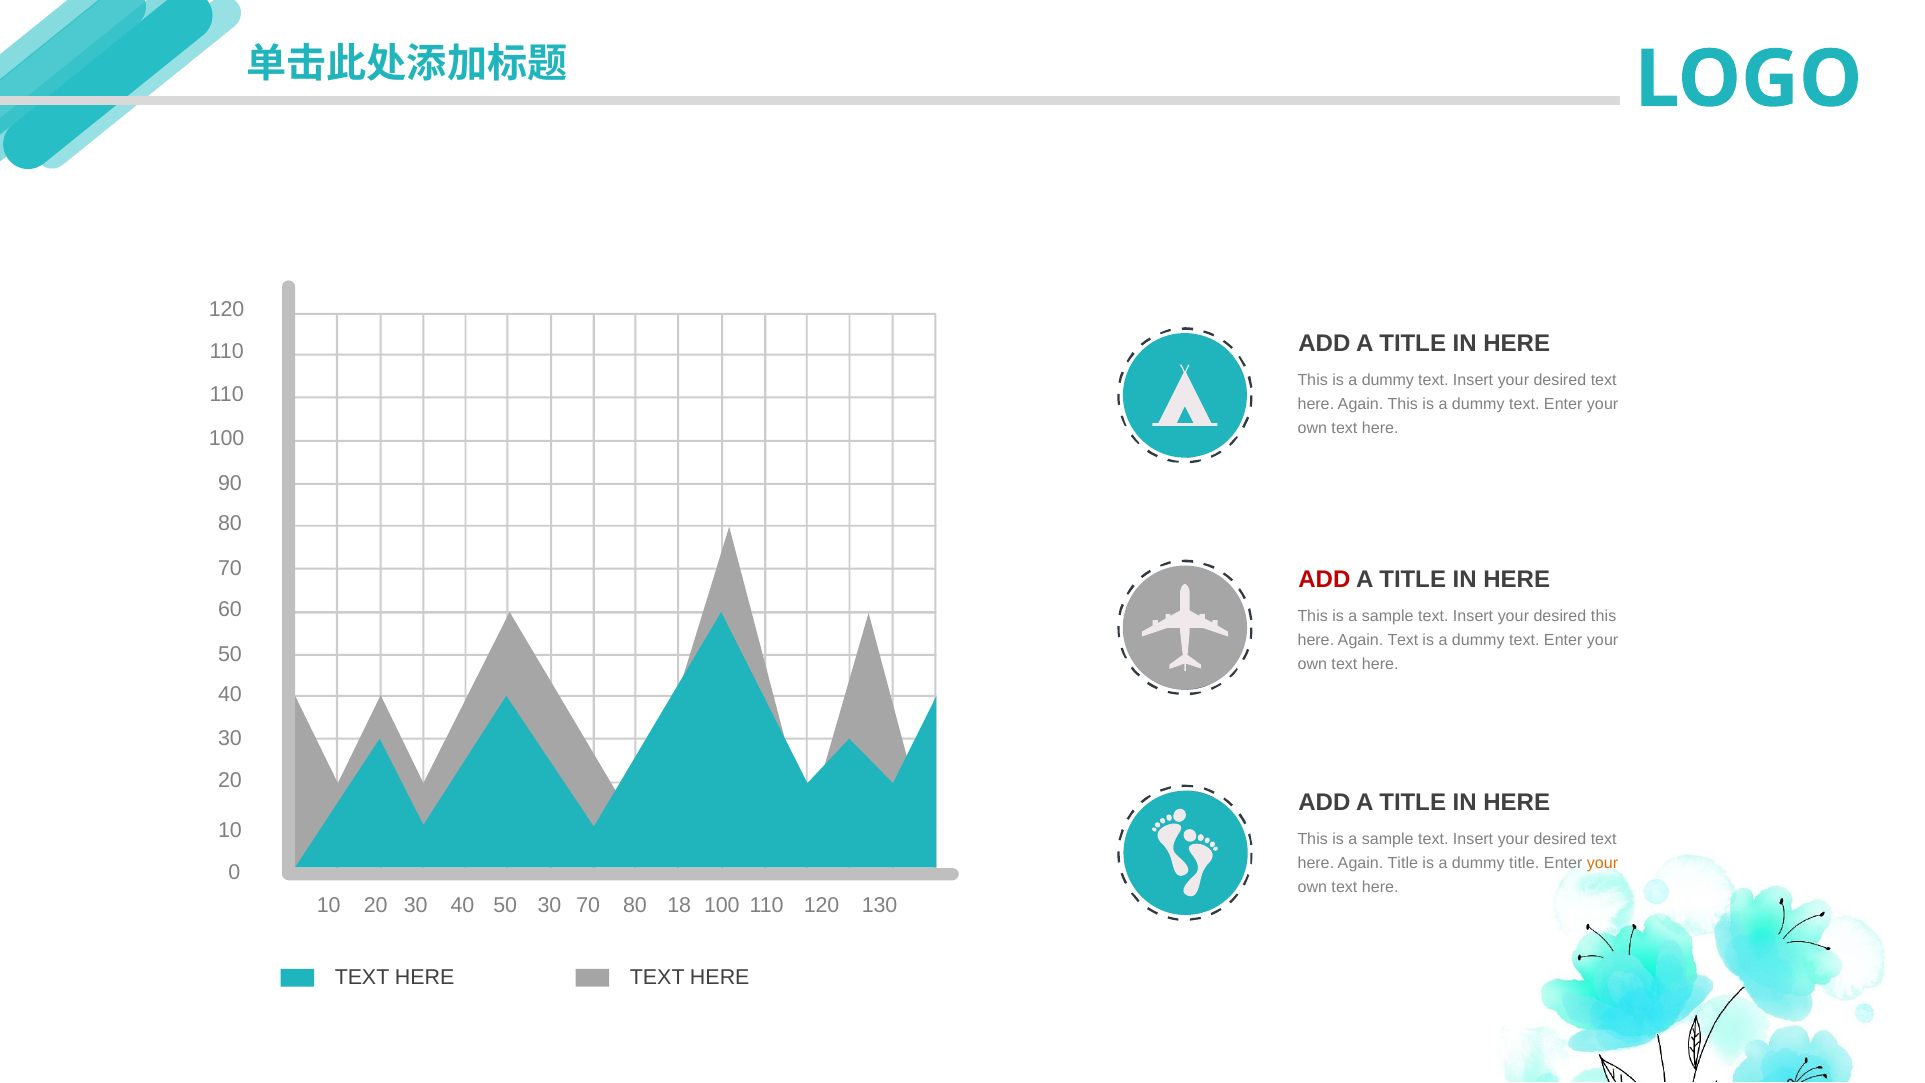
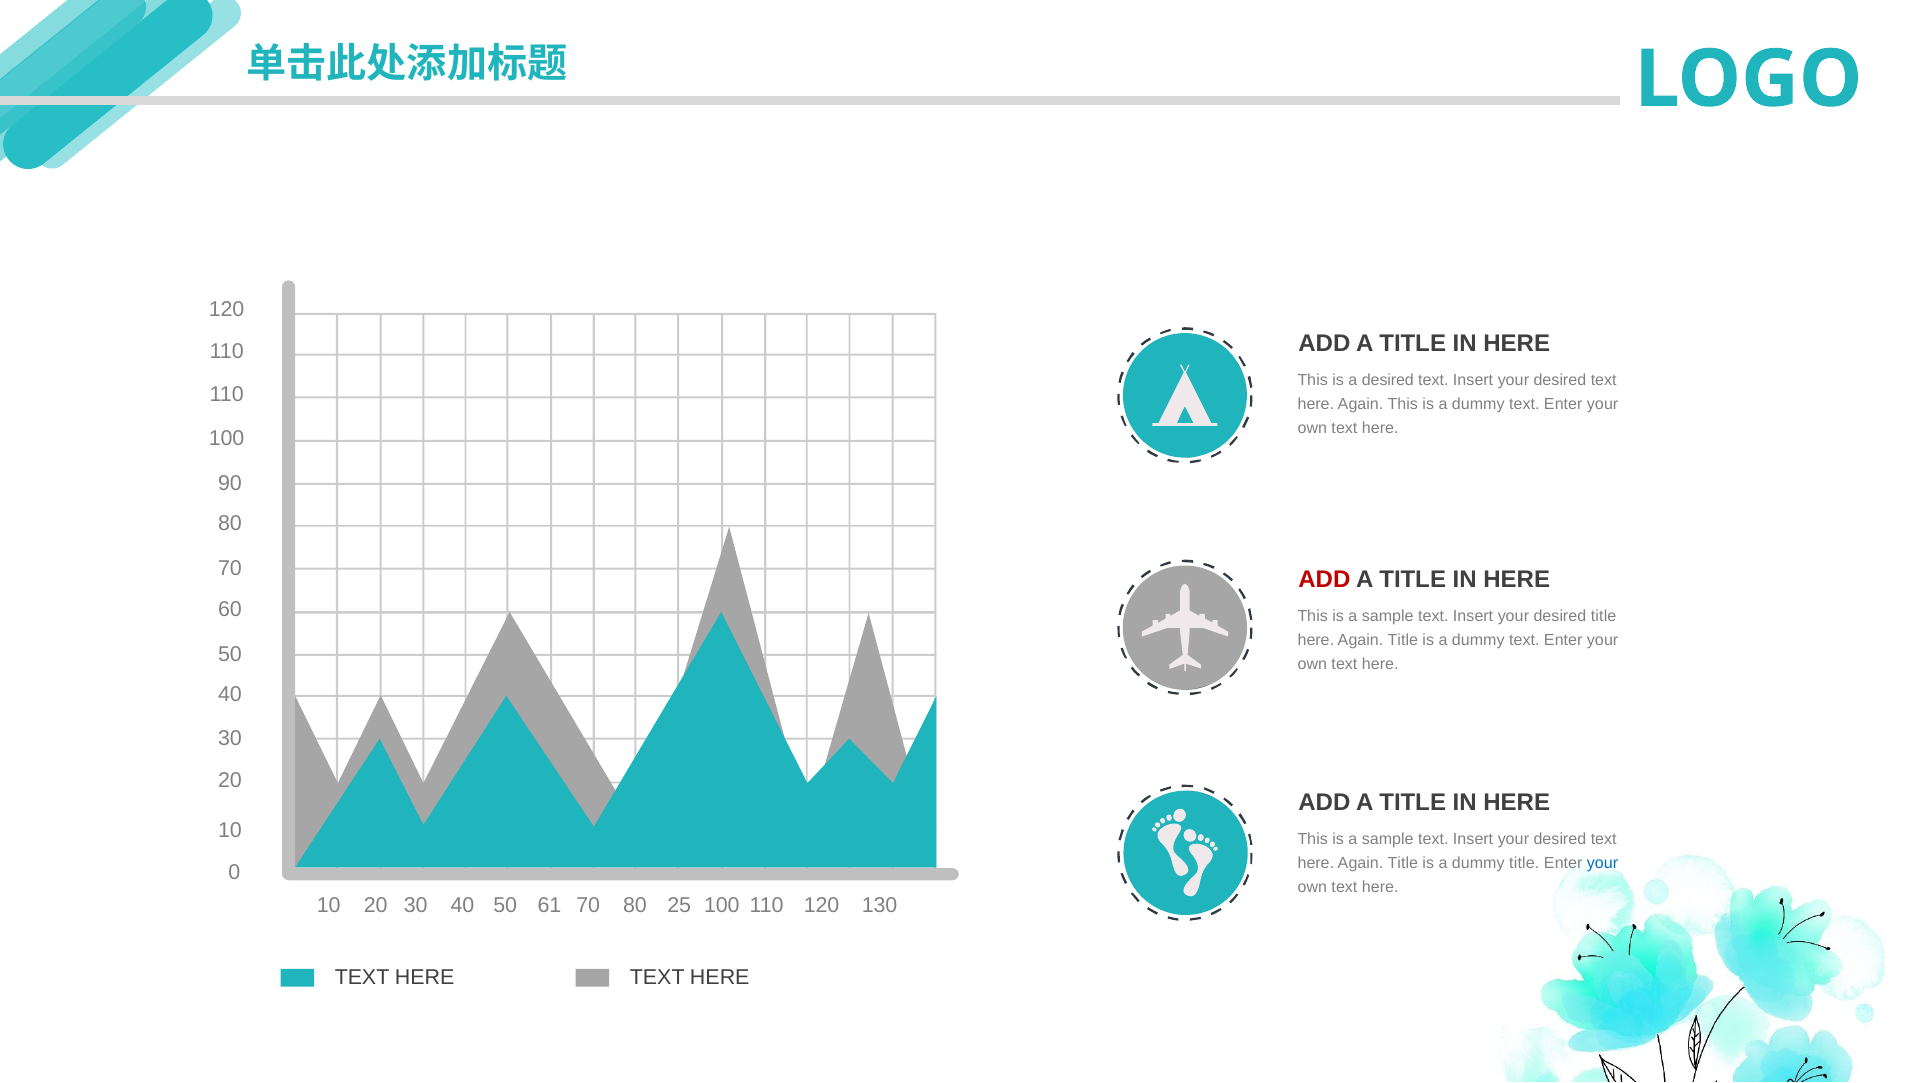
dummy at (1388, 380): dummy -> desired
desired this: this -> title
Text at (1403, 640): Text -> Title
your at (1603, 863) colour: orange -> blue
50 30: 30 -> 61
18: 18 -> 25
